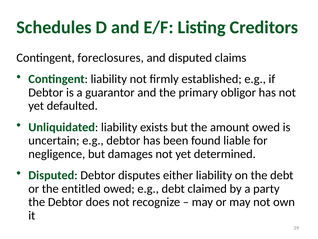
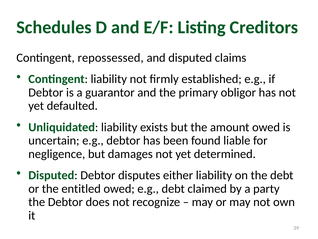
foreclosures: foreclosures -> repossessed
